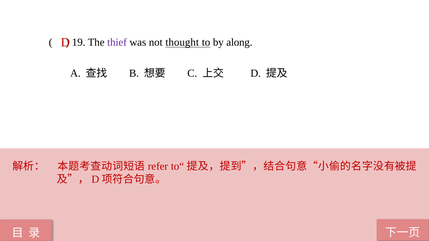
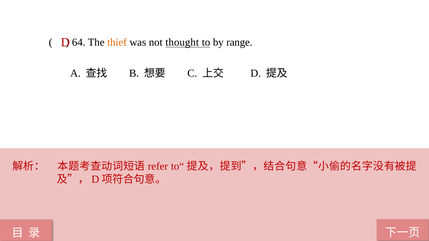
19: 19 -> 64
thief colour: purple -> orange
along: along -> range
